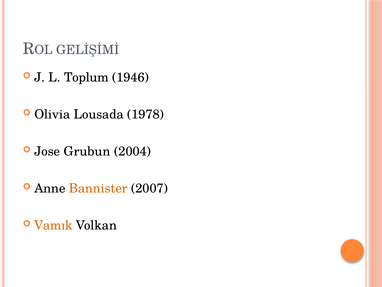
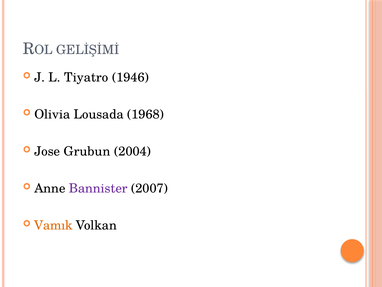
Toplum: Toplum -> Tiyatro
1978: 1978 -> 1968
Bannister colour: orange -> purple
